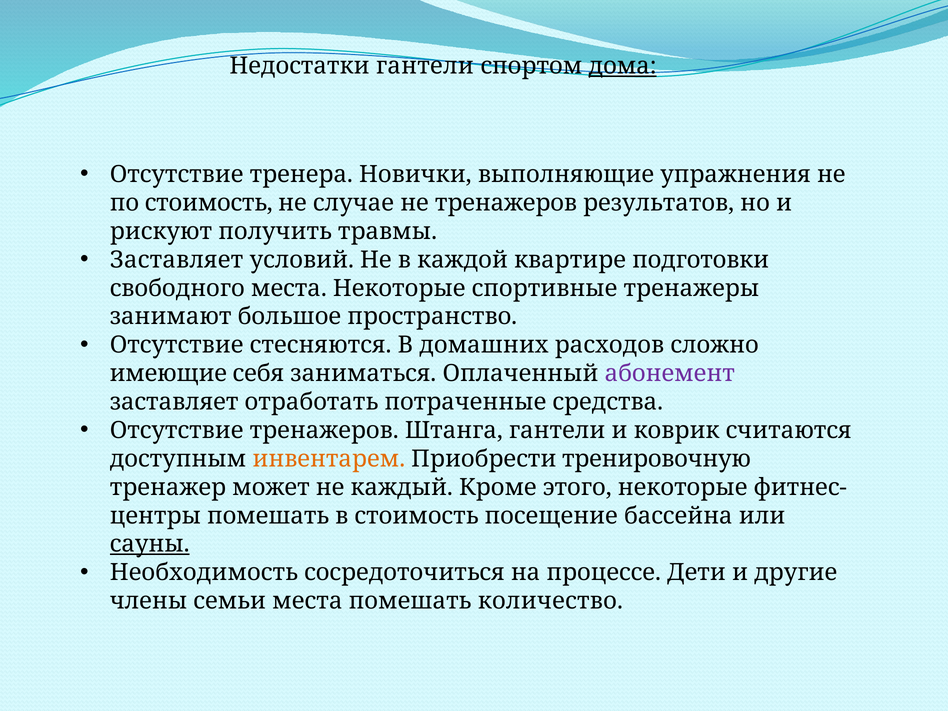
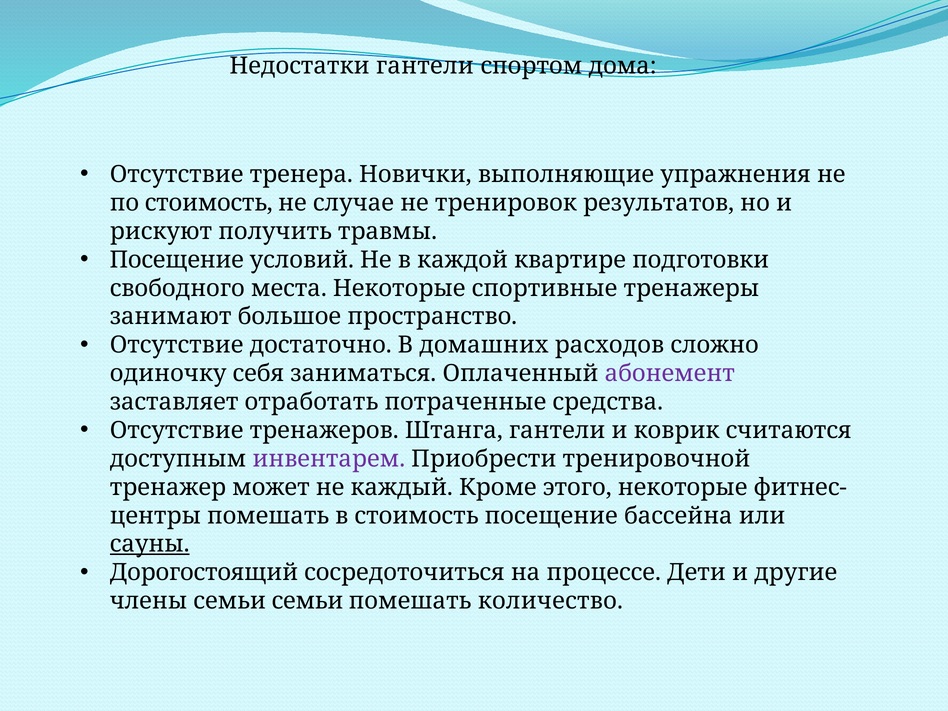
дома underline: present -> none
не тренажеров: тренажеров -> тренировок
Заставляет at (177, 260): Заставляет -> Посещение
стесняются: стесняются -> достаточно
имеющие: имеющие -> одиночку
инвентарем colour: orange -> purple
тренировочную: тренировочную -> тренировочной
Необходимость: Необходимость -> Дорогостоящий
семьи места: места -> семьи
